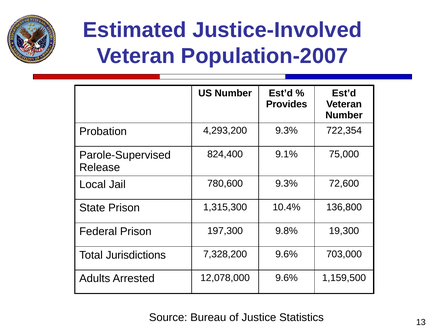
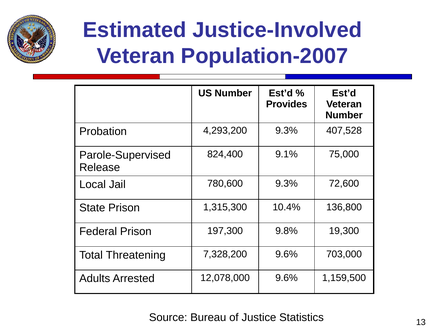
722,354: 722,354 -> 407,528
Jurisdictions: Jurisdictions -> Threatening
